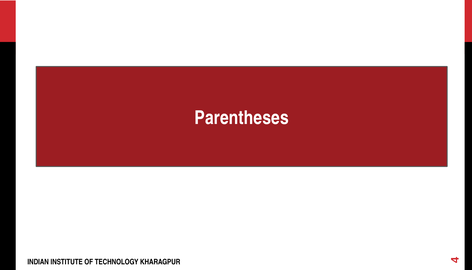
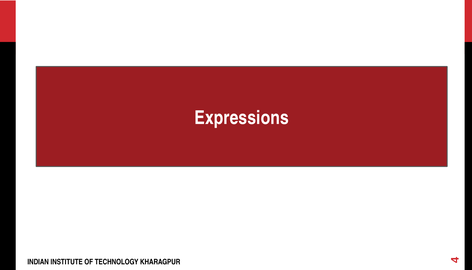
Parentheses: Parentheses -> Expressions
